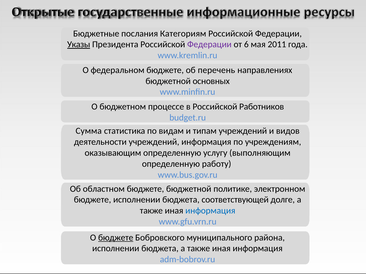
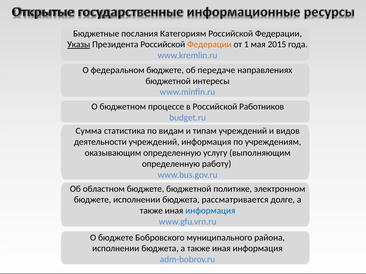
Федерации at (209, 45) colour: purple -> orange
6: 6 -> 1
2011: 2011 -> 2015
перечень: перечень -> передаче
основных: основных -> интересы
соответствующей: соответствующей -> рассматривается
бюджете at (116, 238) underline: present -> none
